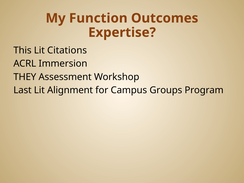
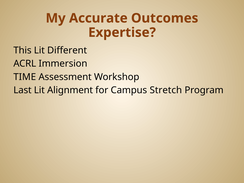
Function: Function -> Accurate
Citations: Citations -> Different
THEY: THEY -> TIME
Groups: Groups -> Stretch
